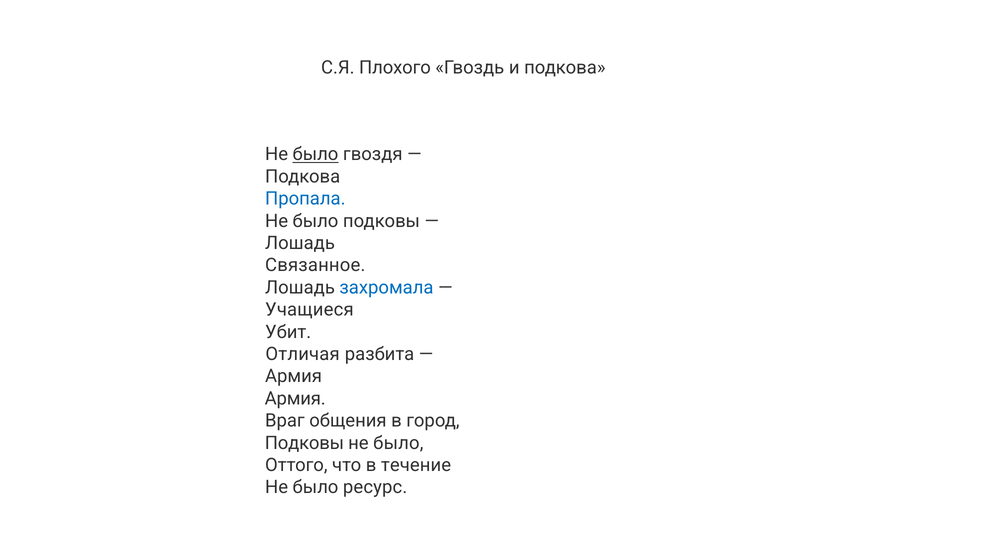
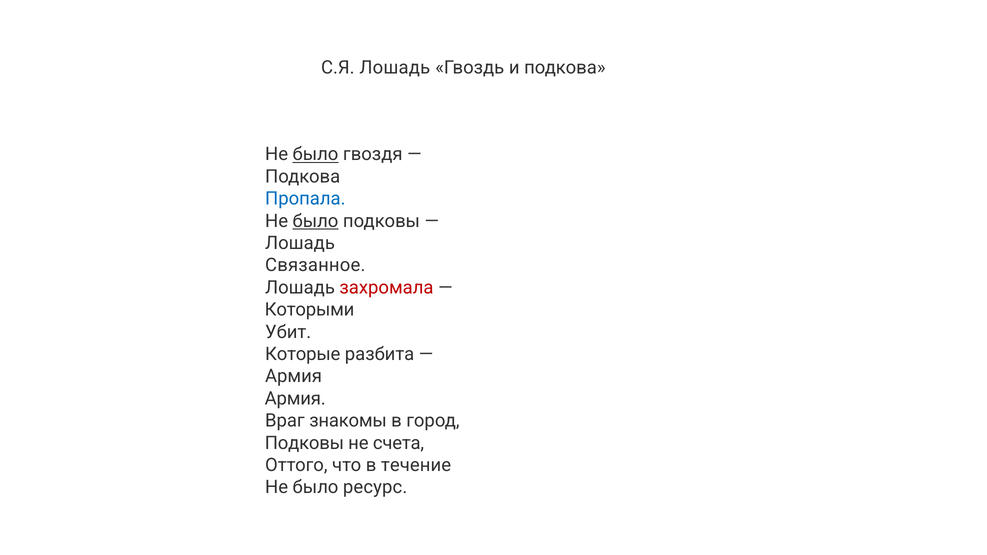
С.Я Плохого: Плохого -> Лошадь
было at (316, 221) underline: none -> present
захромала colour: blue -> red
Учащиеся: Учащиеся -> Которыми
Отличая: Отличая -> Которые
общения: общения -> знакомы
было at (398, 443): было -> счета
